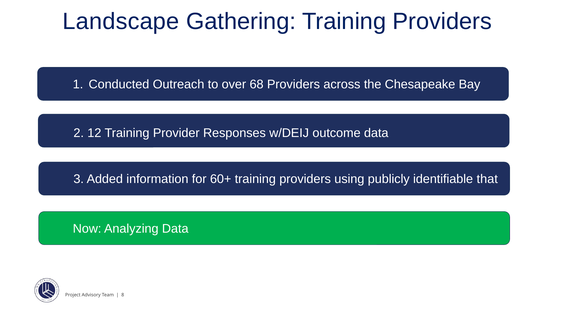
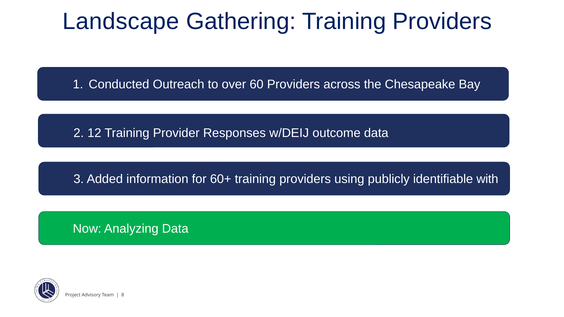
68: 68 -> 60
that: that -> with
